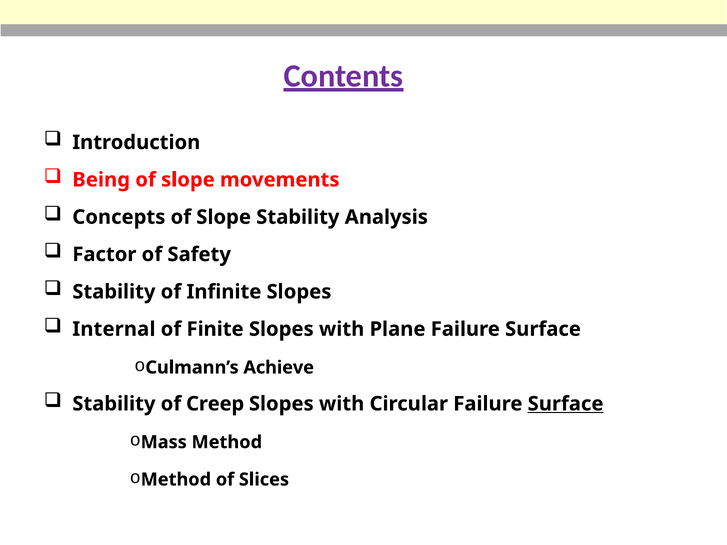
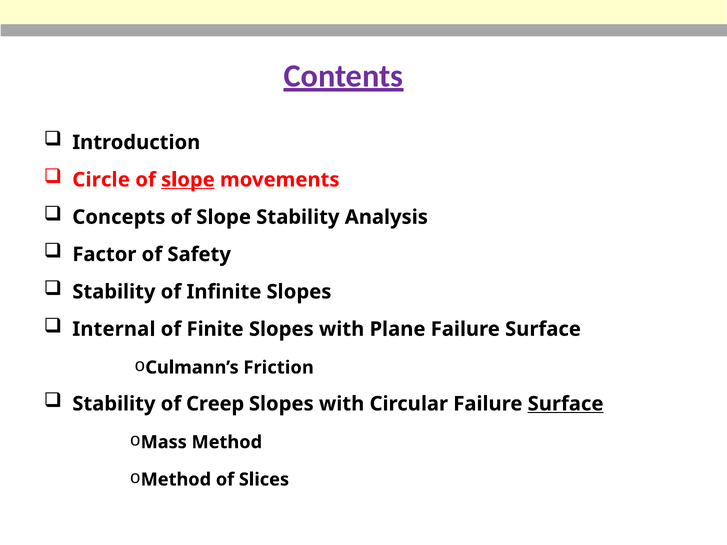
Being: Being -> Circle
slope at (188, 180) underline: none -> present
Achieve: Achieve -> Friction
